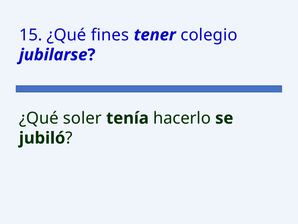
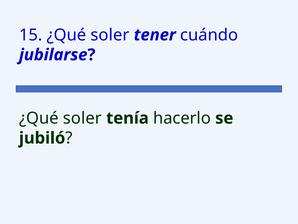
15 ¿Qué fines: fines -> soler
colegio: colegio -> cuándo
